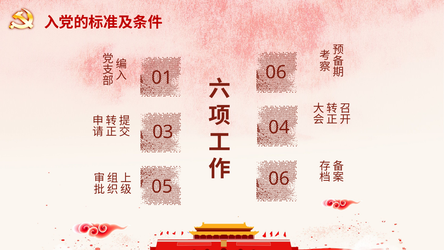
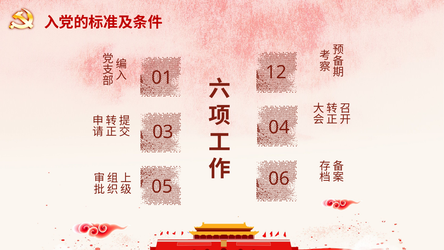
06 at (276, 72): 06 -> 12
